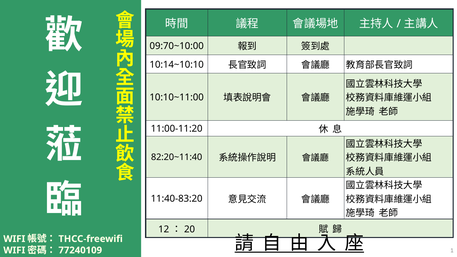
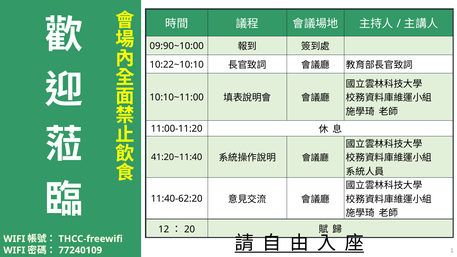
09:70~10:00: 09:70~10:00 -> 09:90~10:00
10:14~10:10: 10:14~10:10 -> 10:22~10:10
82:20~11:40: 82:20~11:40 -> 41:20~11:40
11:40-83:20: 11:40-83:20 -> 11:40-62:20
